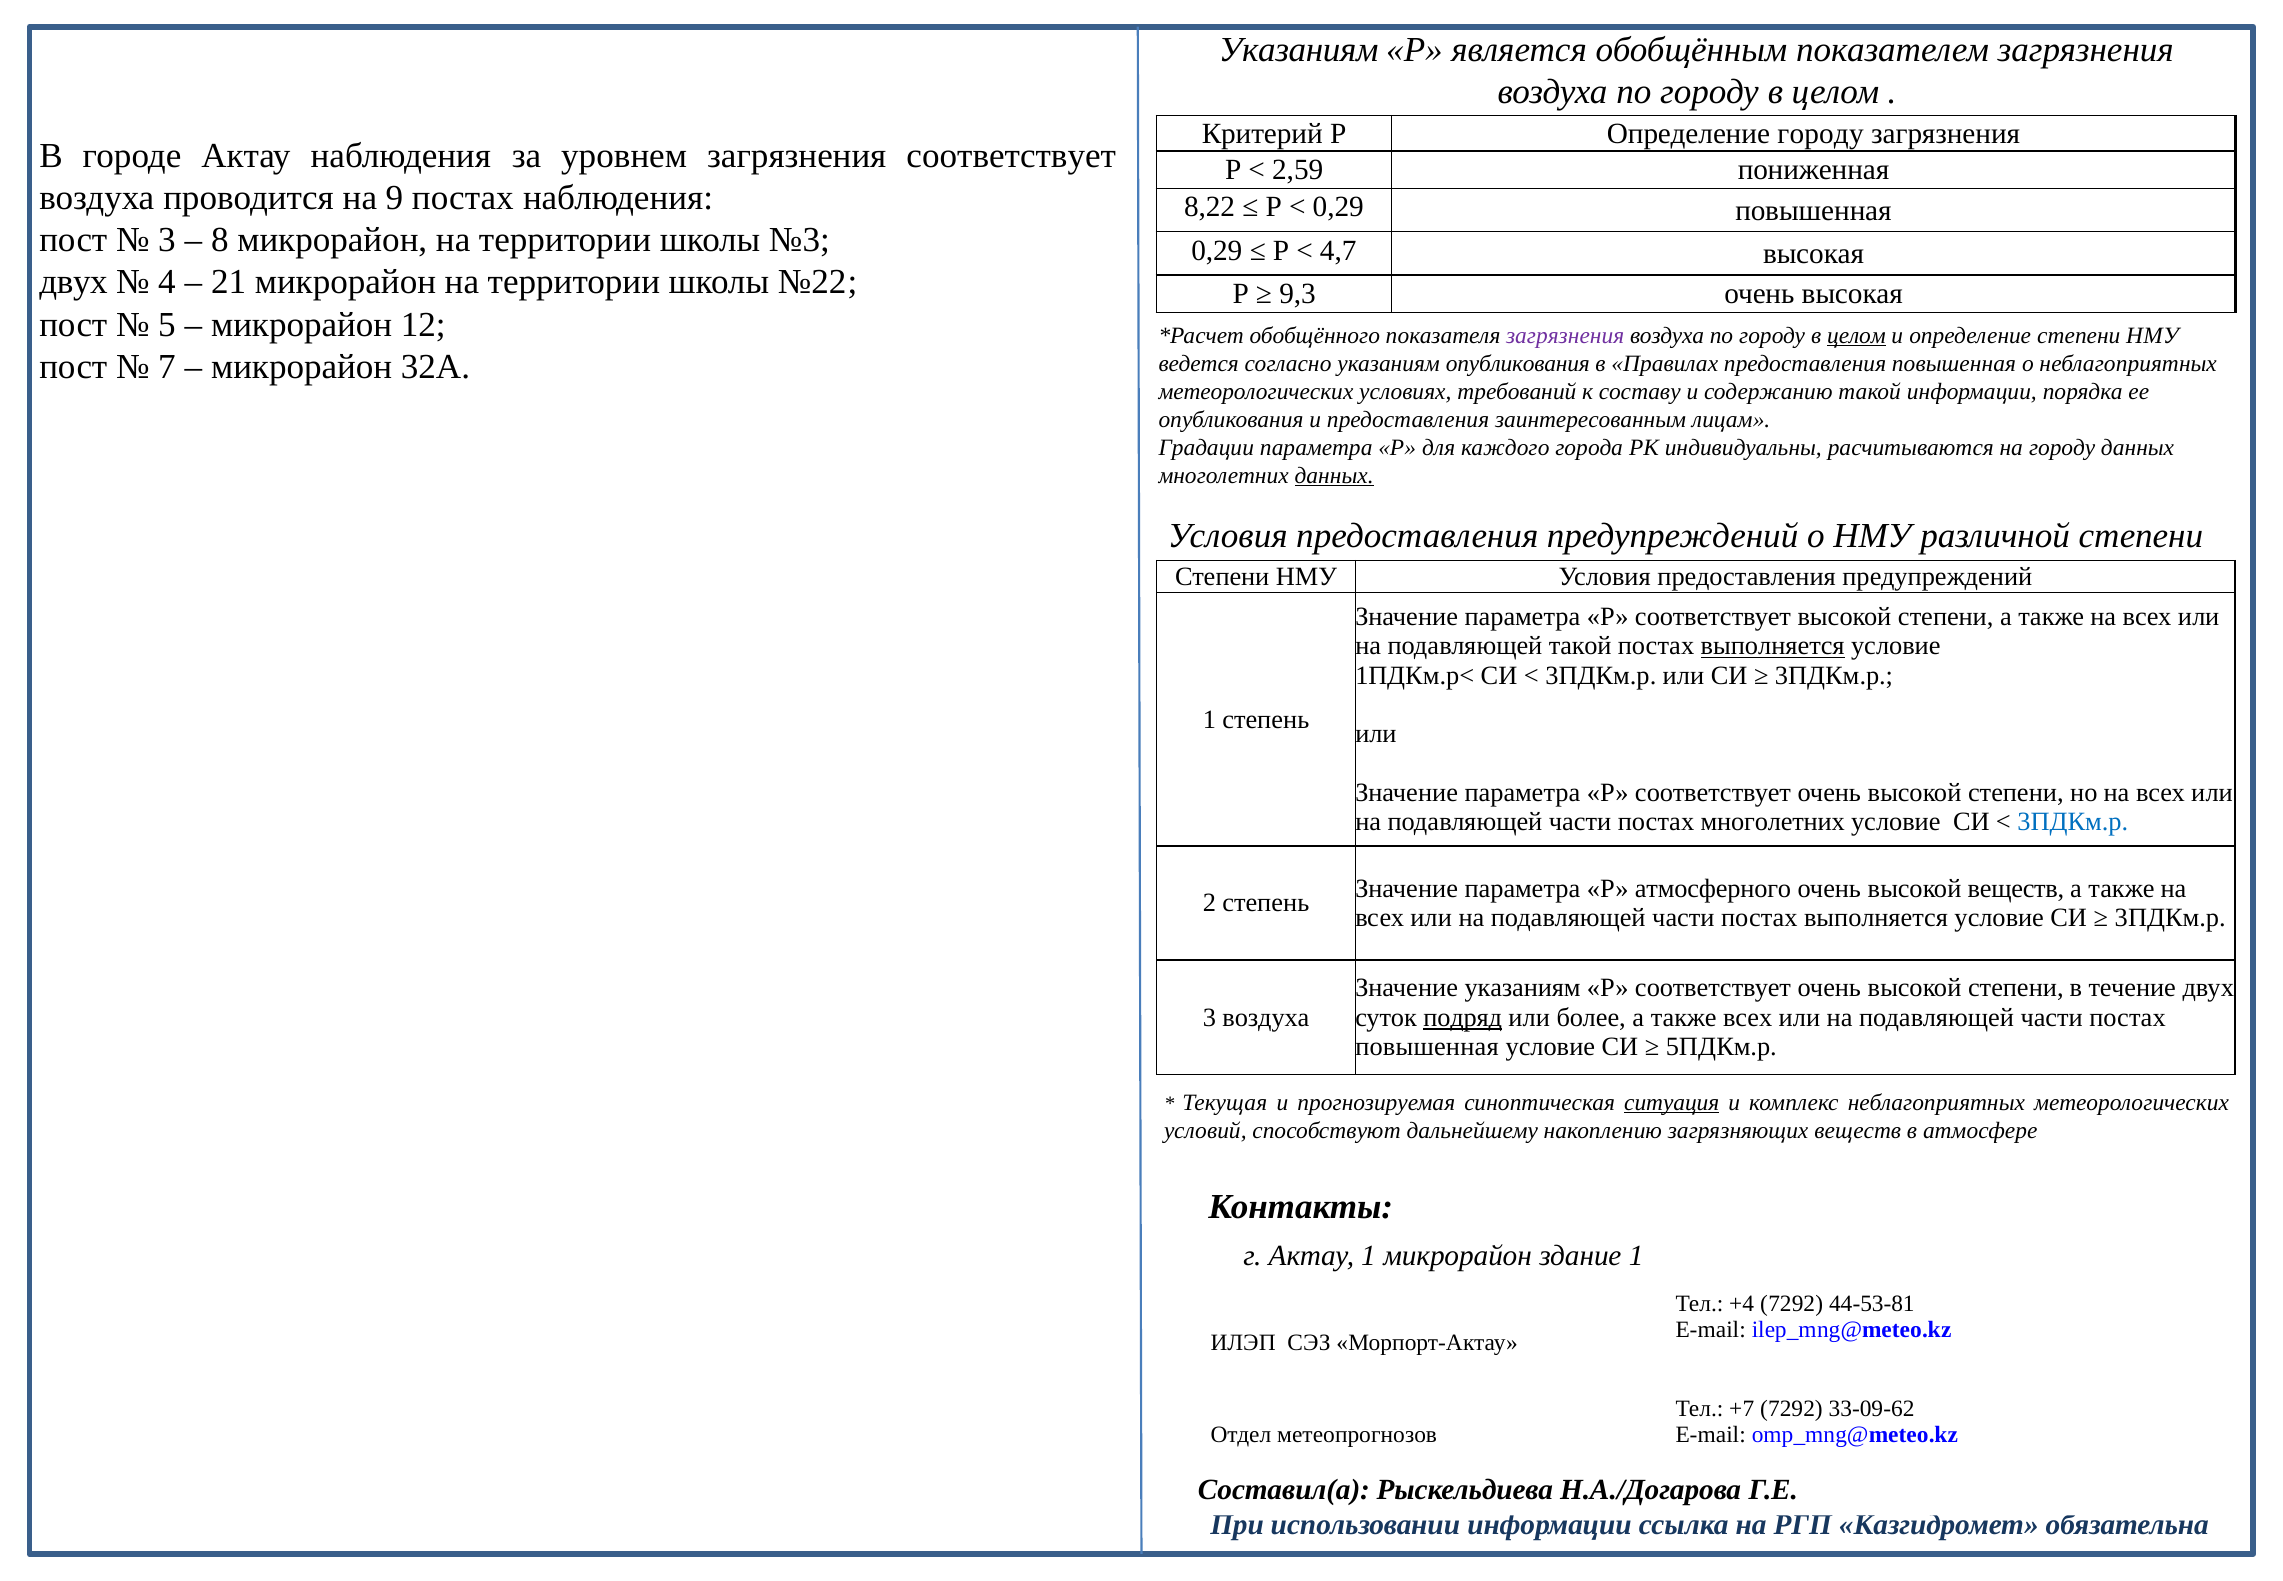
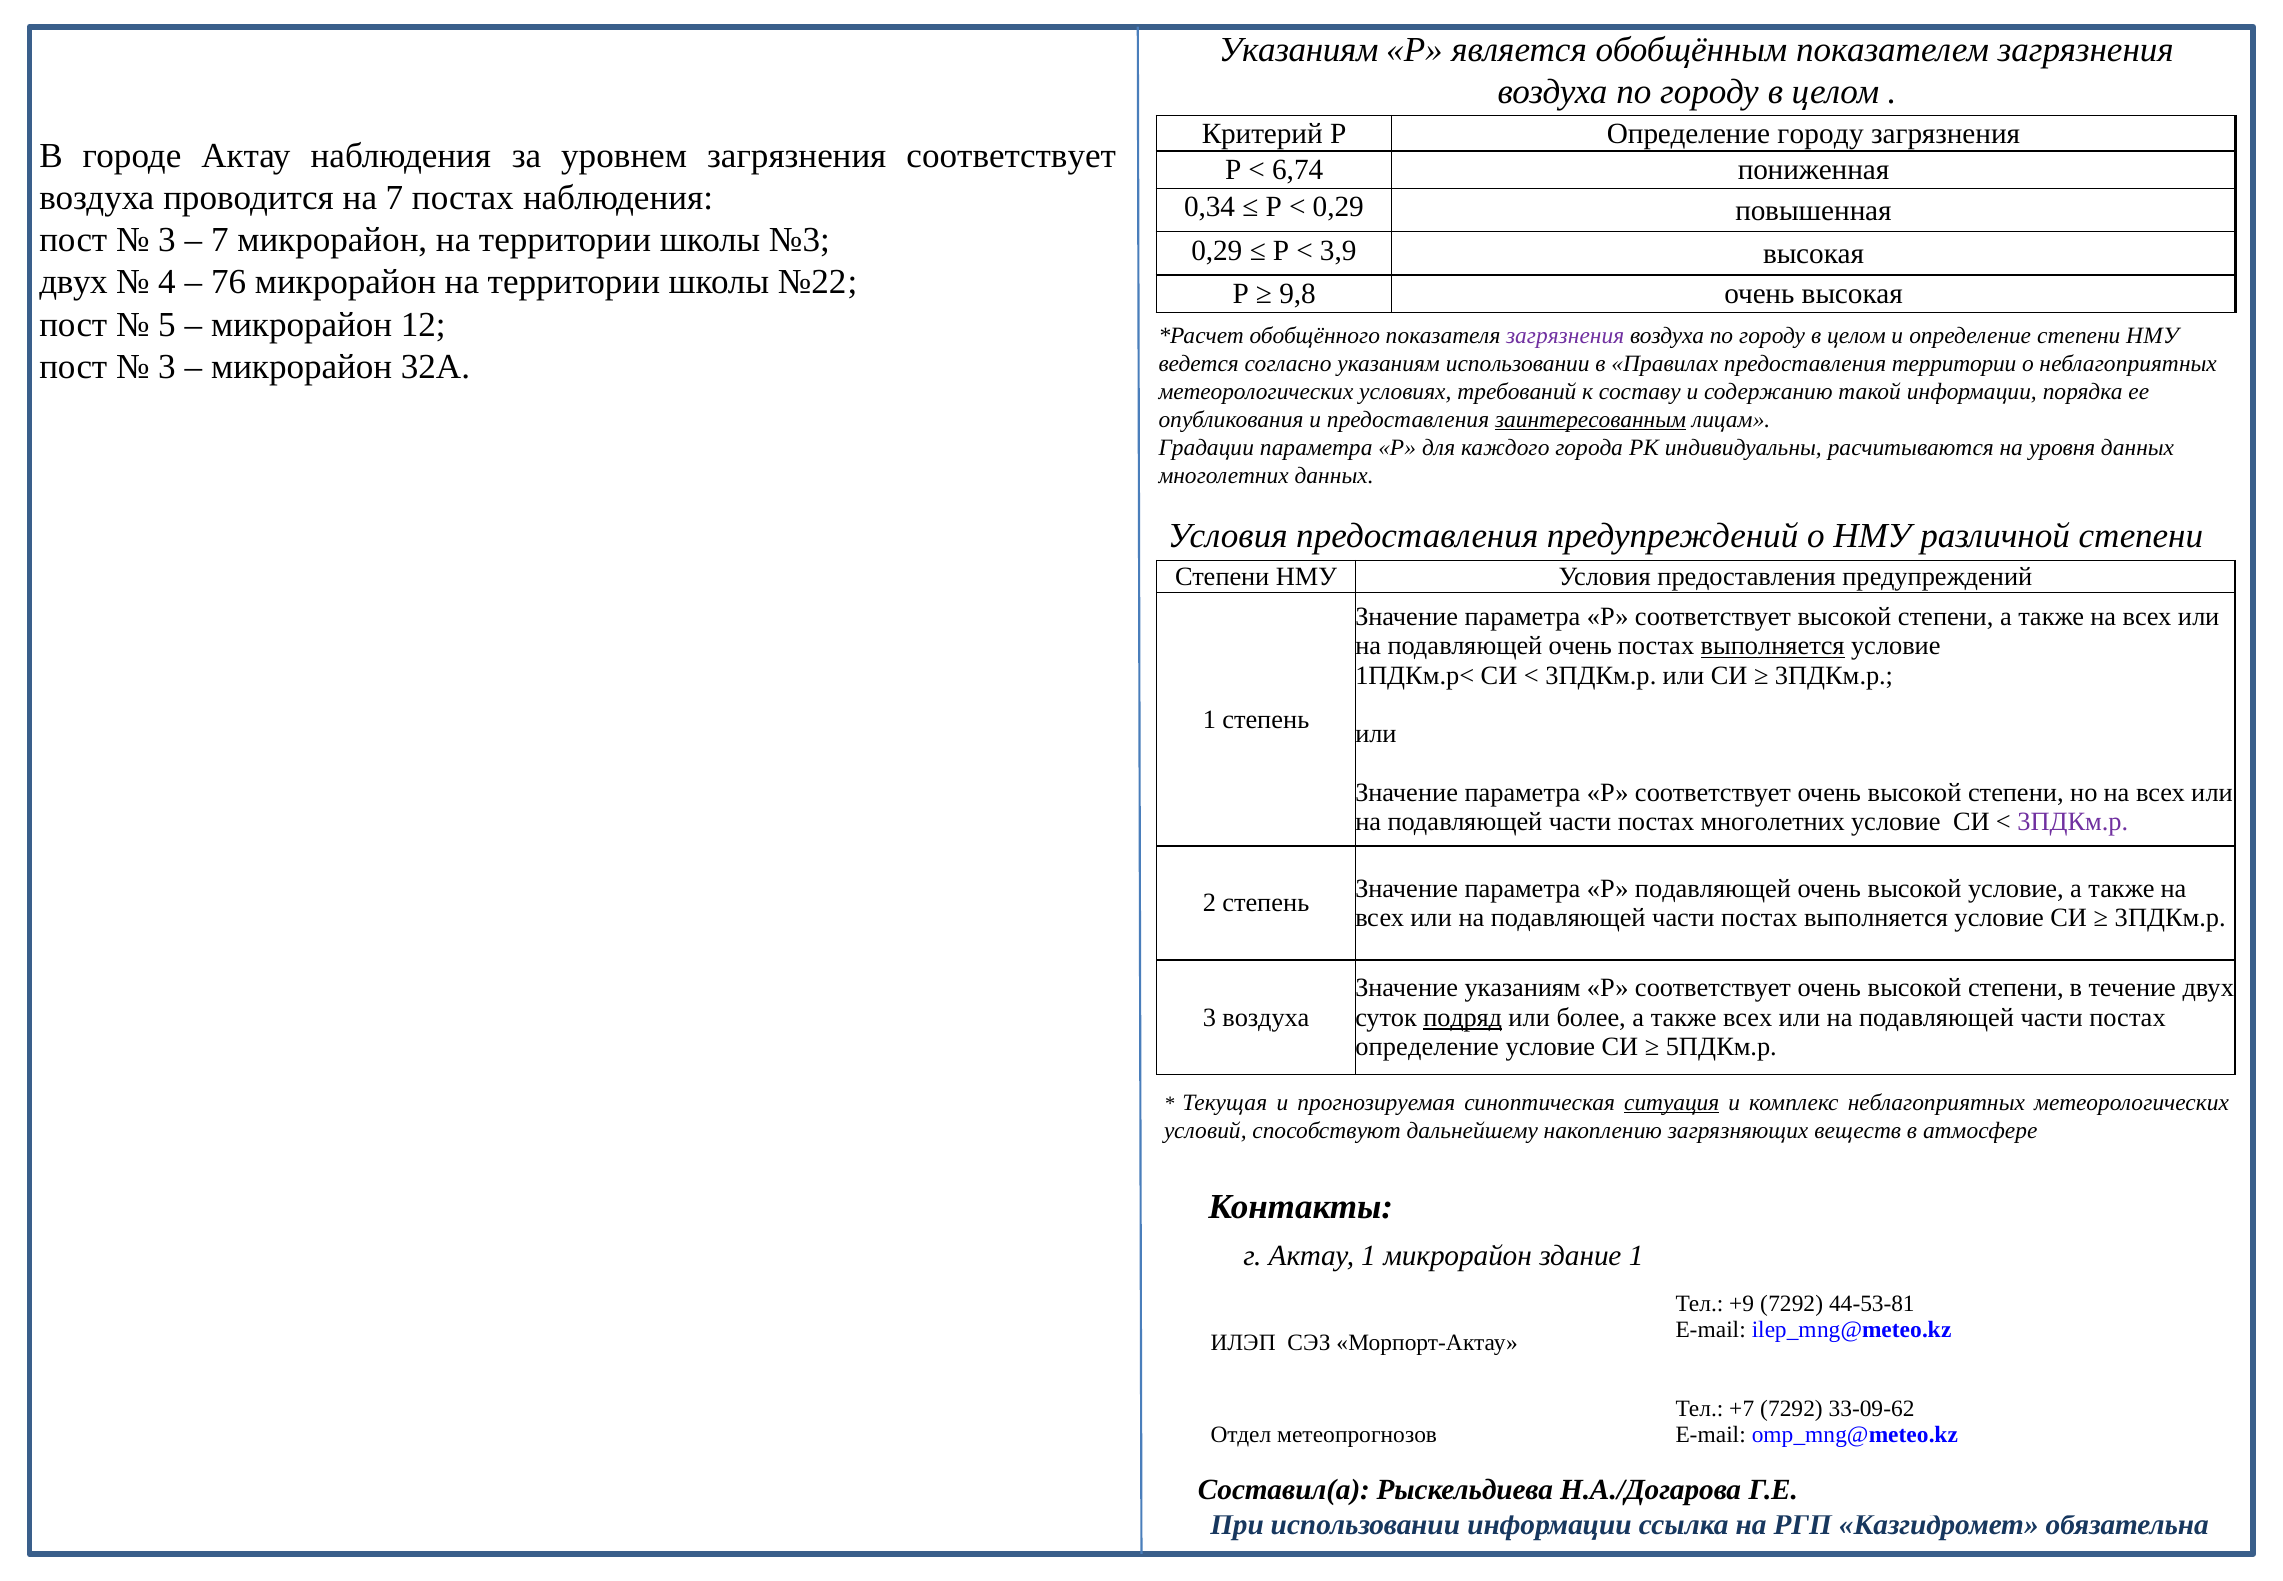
2,59: 2,59 -> 6,74
на 9: 9 -> 7
8,22: 8,22 -> 0,34
8 at (220, 240): 8 -> 7
4,7: 4,7 -> 3,9
21: 21 -> 76
9,3: 9,3 -> 9,8
целом at (1856, 335) underline: present -> none
7 at (167, 367): 7 -> 3
указаниям опубликования: опубликования -> использовании
предоставления повышенная: повышенная -> территории
заинтересованным underline: none -> present
на городу: городу -> уровня
данных at (1334, 476) underline: present -> none
на подавляющей такой: такой -> очень
3ПДКм.р at (2073, 821) colour: blue -> purple
Р атмосферного: атмосферного -> подавляющей
высокой веществ: веществ -> условие
повышенная at (1427, 1046): повышенная -> определение
+4: +4 -> +9
